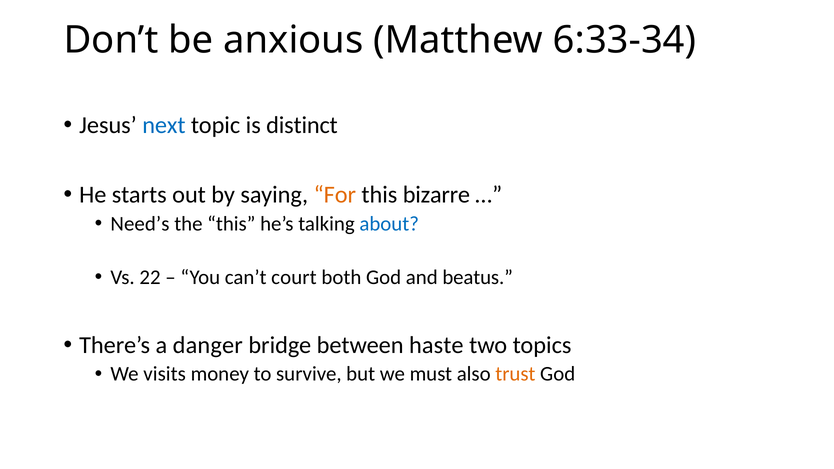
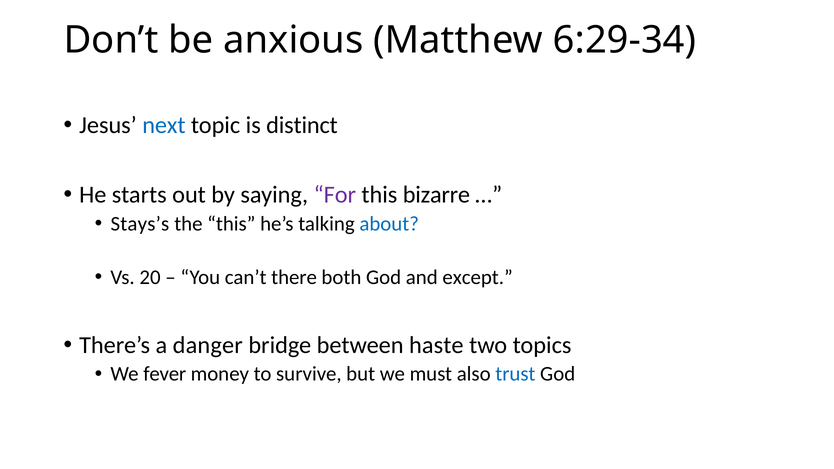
6:33-34: 6:33-34 -> 6:29-34
For colour: orange -> purple
Need’s: Need’s -> Stays’s
22: 22 -> 20
court: court -> there
beatus: beatus -> except
visits: visits -> fever
trust colour: orange -> blue
